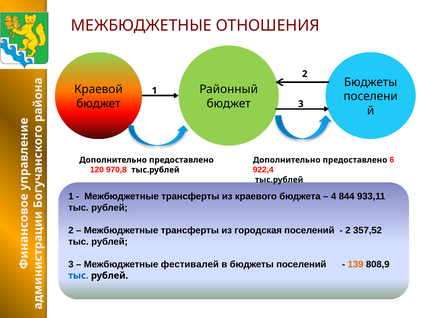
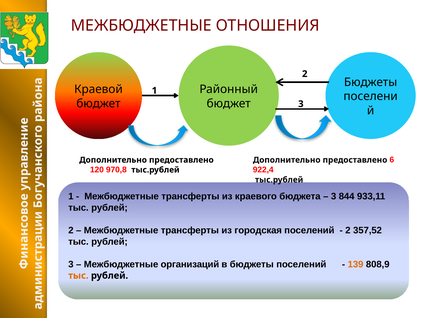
4 at (334, 196): 4 -> 3
фестивалей: фестивалей -> организаций
тыс at (78, 276) colour: blue -> orange
